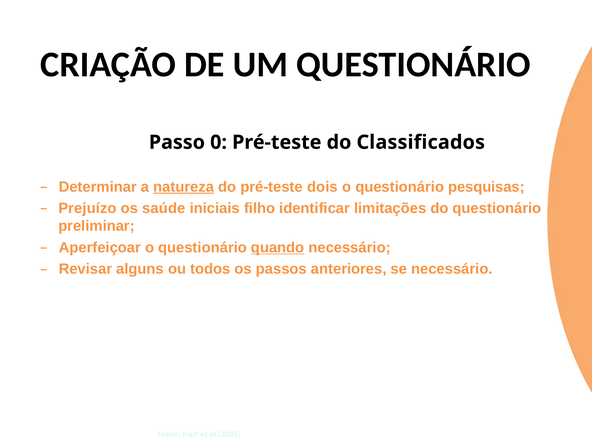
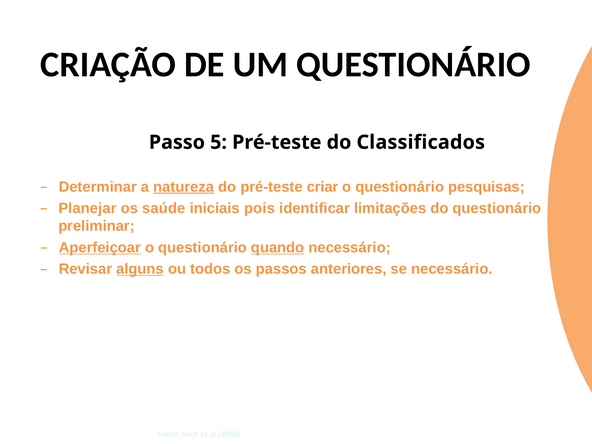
0: 0 -> 5
dois: dois -> criar
Prejuízo: Prejuízo -> Planejar
filho: filho -> pois
Aperfeiçoar underline: none -> present
alguns underline: none -> present
